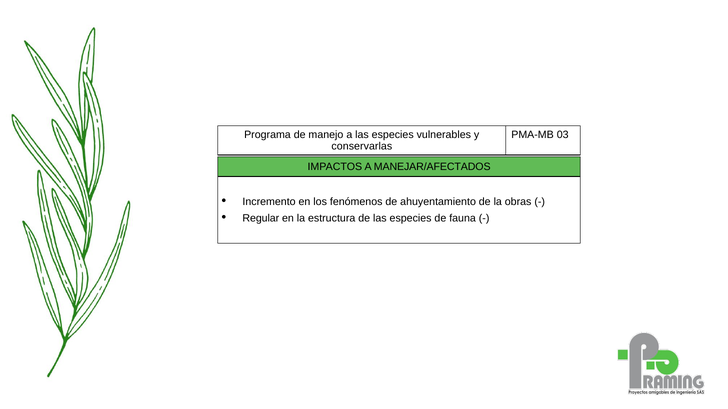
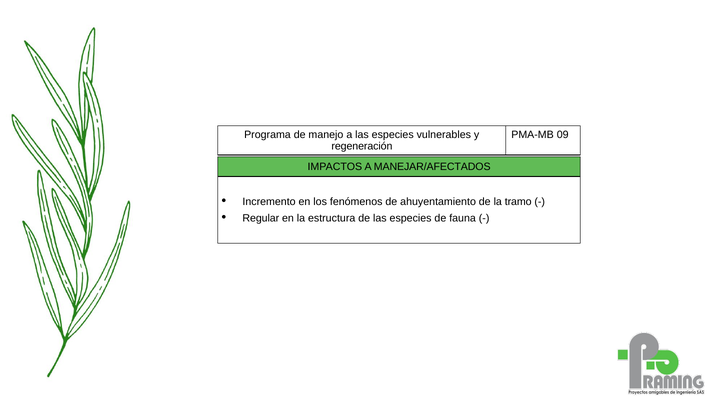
03: 03 -> 09
conservarlas: conservarlas -> regeneración
obras: obras -> tramo
